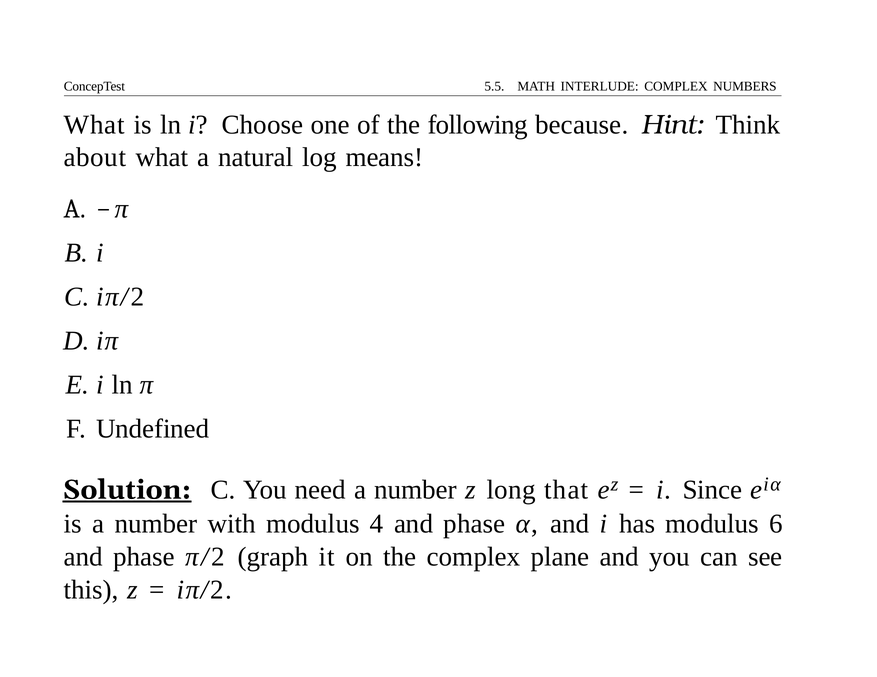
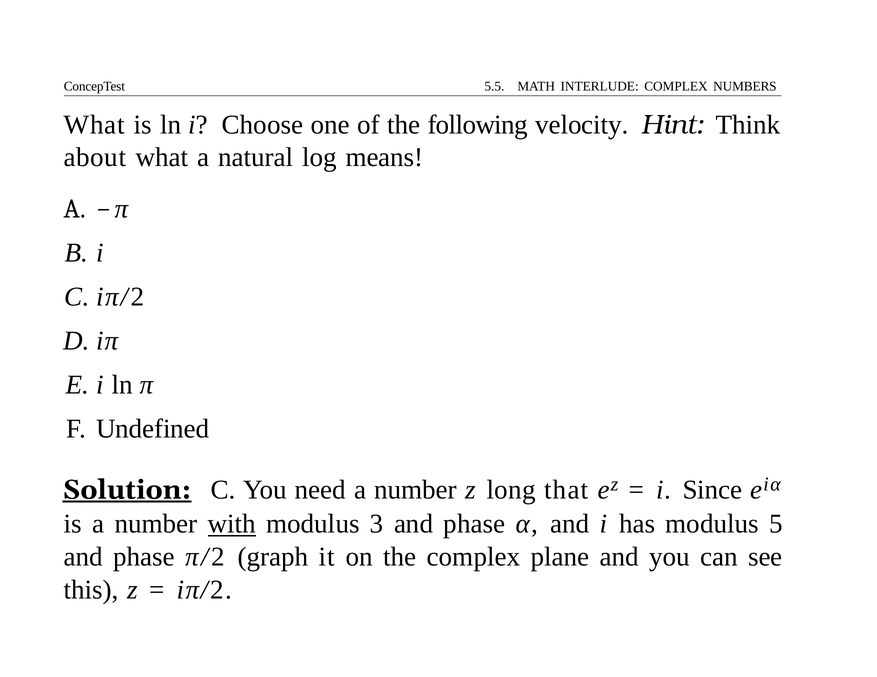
because: because -> velocity
with underline: none -> present
4: 4 -> 3
6: 6 -> 5
